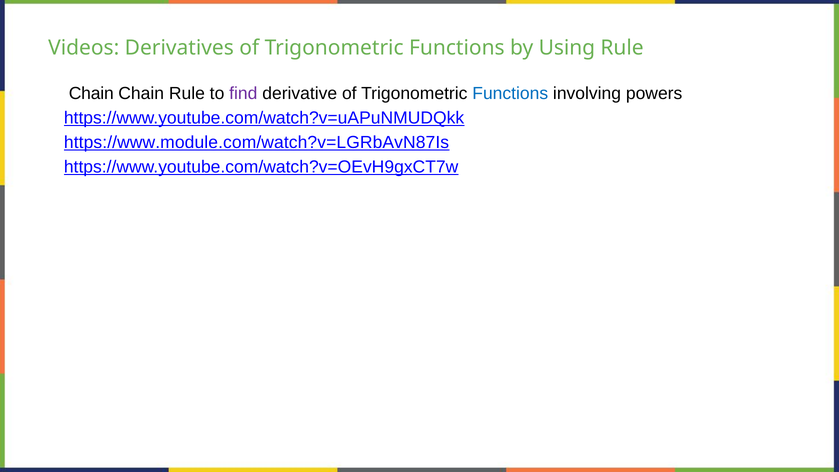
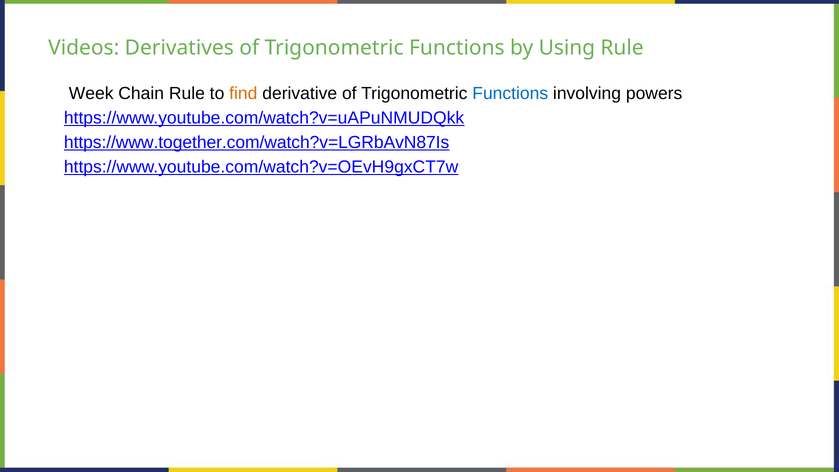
Chain at (91, 93): Chain -> Week
find colour: purple -> orange
https://www.module.com/watch?v=LGRbAvN87Is: https://www.module.com/watch?v=LGRbAvN87Is -> https://www.together.com/watch?v=LGRbAvN87Is
